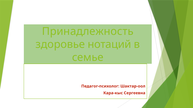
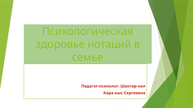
Принадлежность: Принадлежность -> Психологическая
